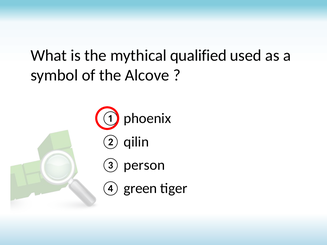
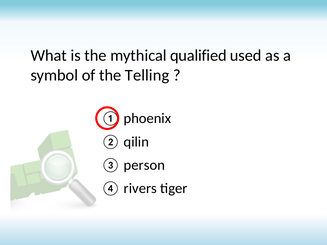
Alcove: Alcove -> Telling
green: green -> rivers
